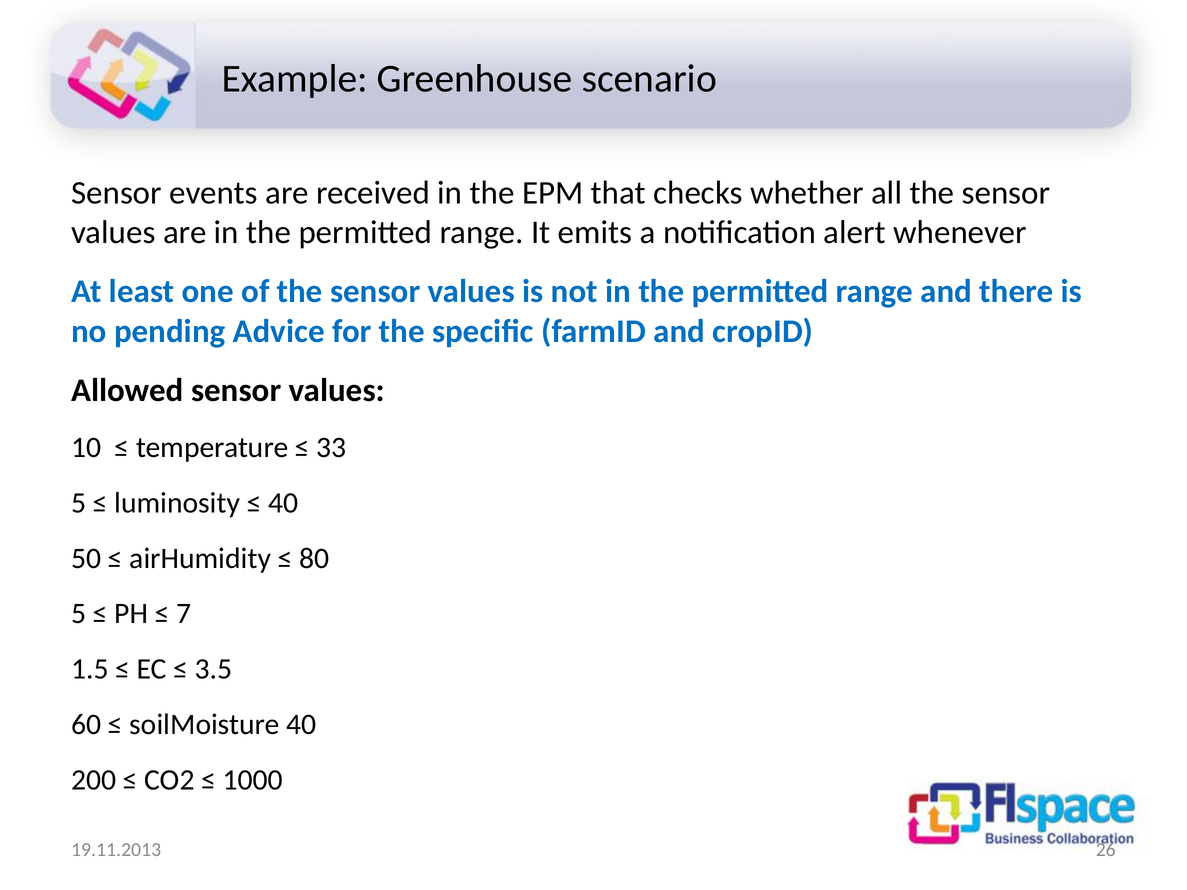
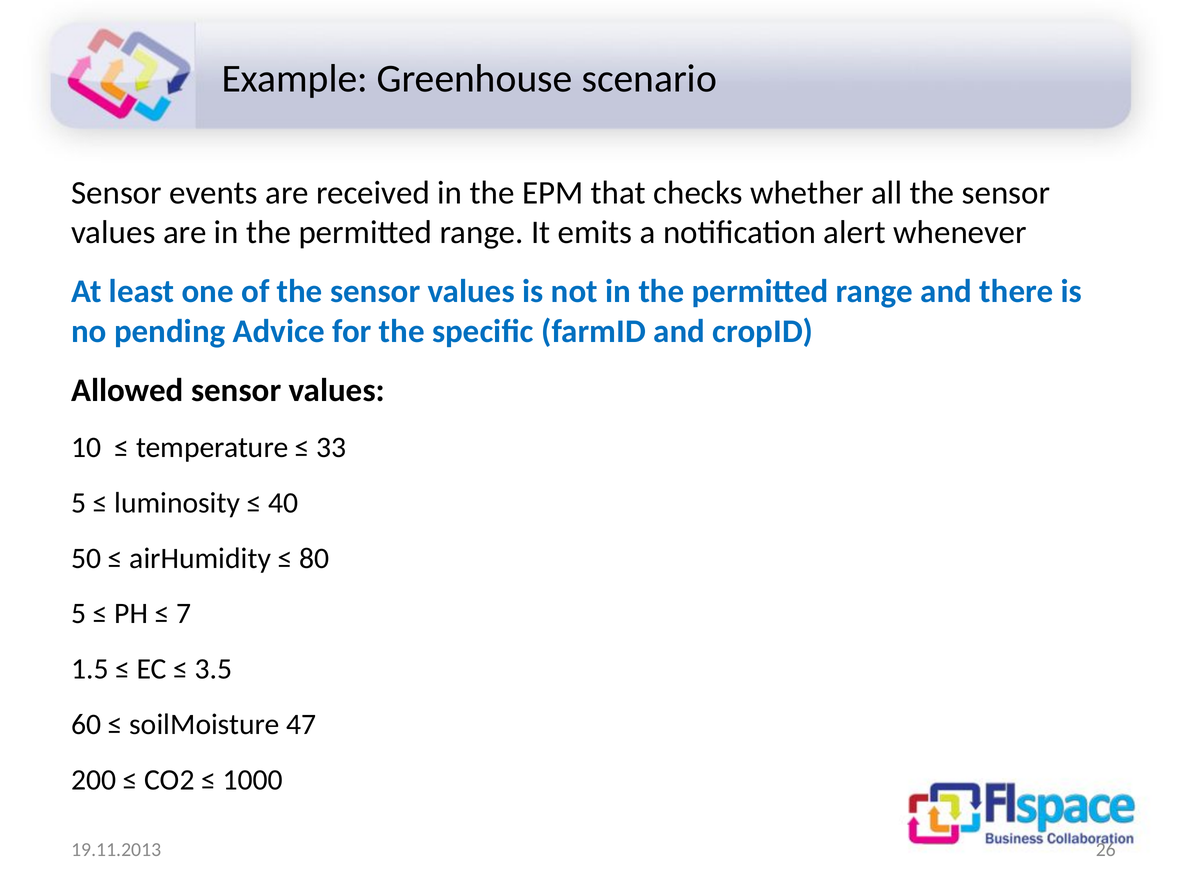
soilMoisture 40: 40 -> 47
